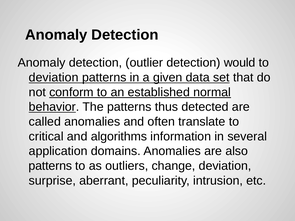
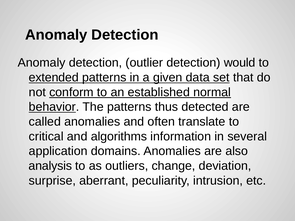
deviation at (54, 78): deviation -> extended
patterns at (50, 166): patterns -> analysis
